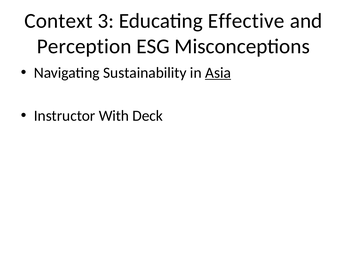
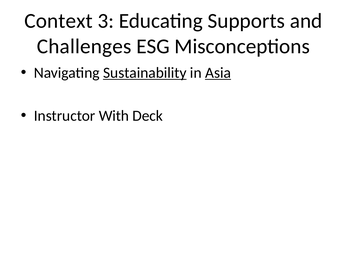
Effective: Effective -> Supports
Perception: Perception -> Challenges
Sustainability underline: none -> present
